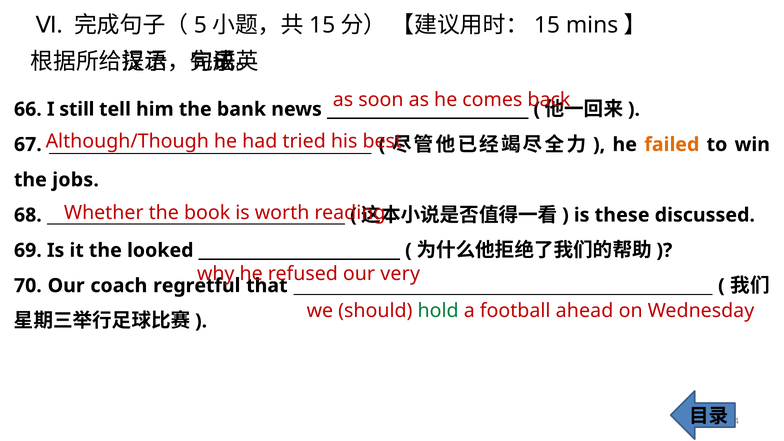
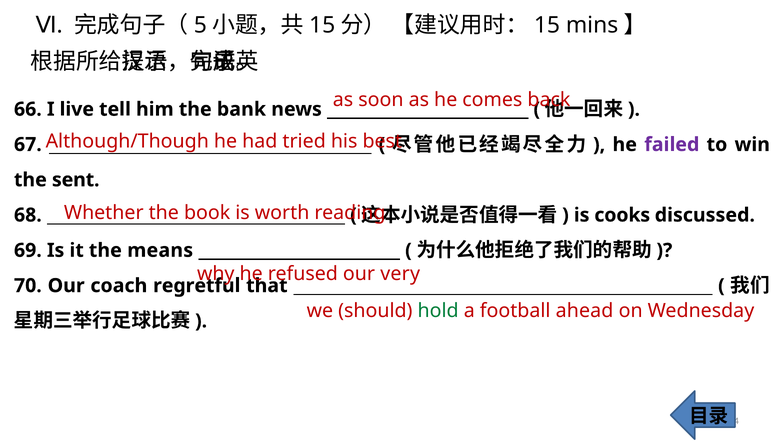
still: still -> live
failed colour: orange -> purple
jobs: jobs -> sent
these: these -> cooks
looked: looked -> means
